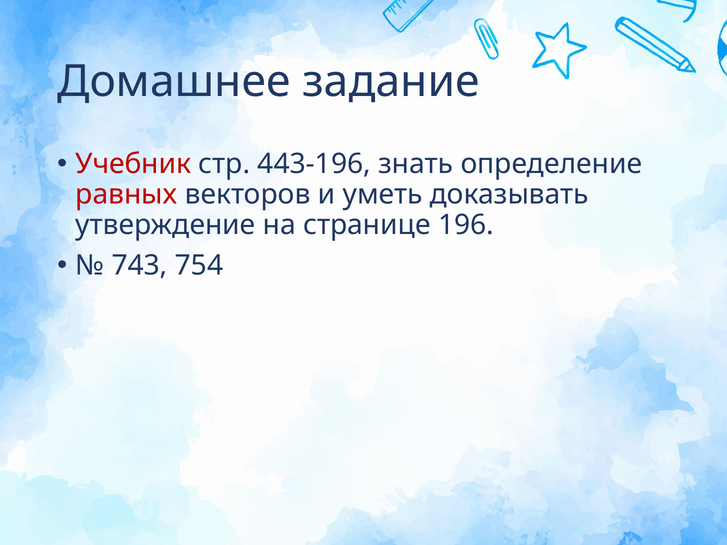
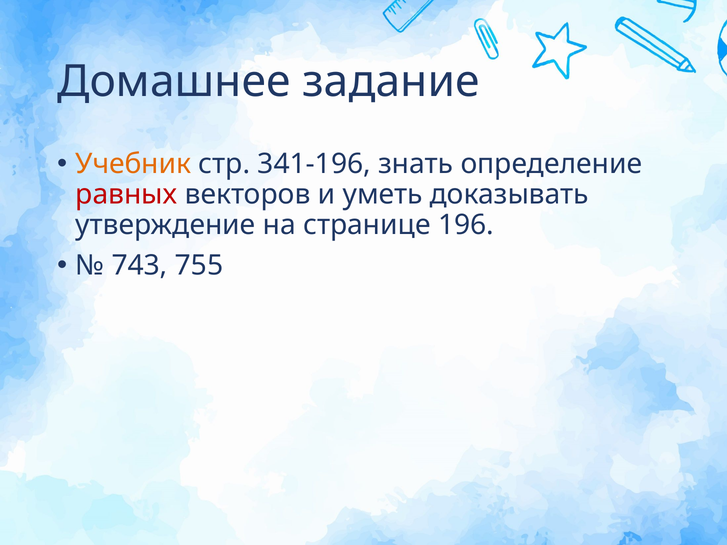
Учебник colour: red -> orange
443-196: 443-196 -> 341-196
754: 754 -> 755
